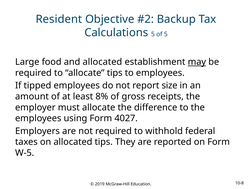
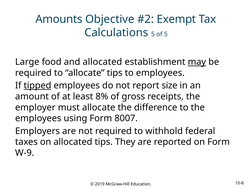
Resident: Resident -> Amounts
Backup: Backup -> Exempt
tipped underline: none -> present
4027: 4027 -> 8007
W-5: W-5 -> W-9
